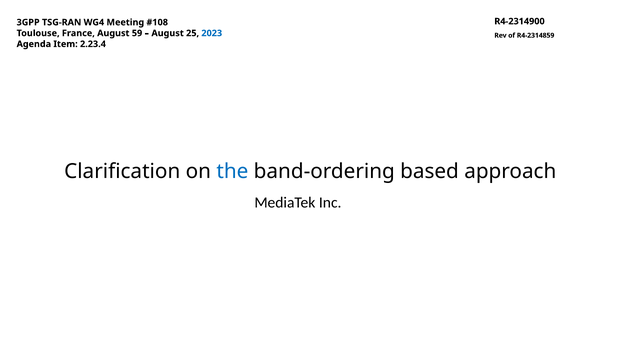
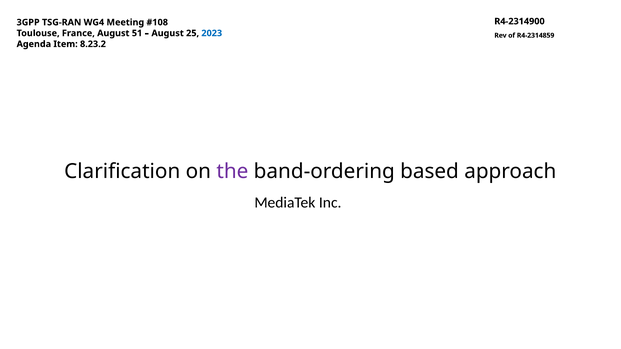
59: 59 -> 51
2.23.4: 2.23.4 -> 8.23.2
the colour: blue -> purple
